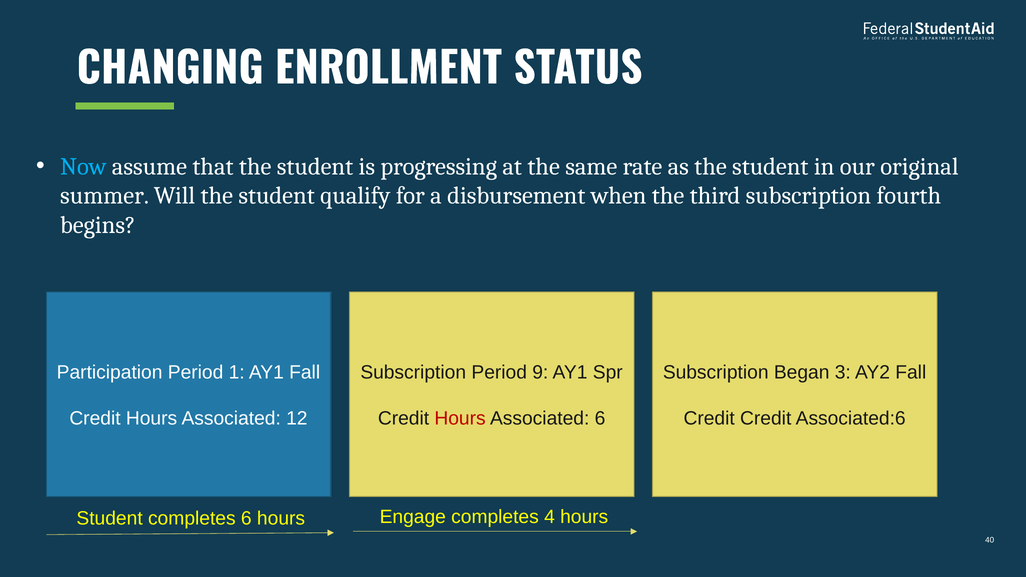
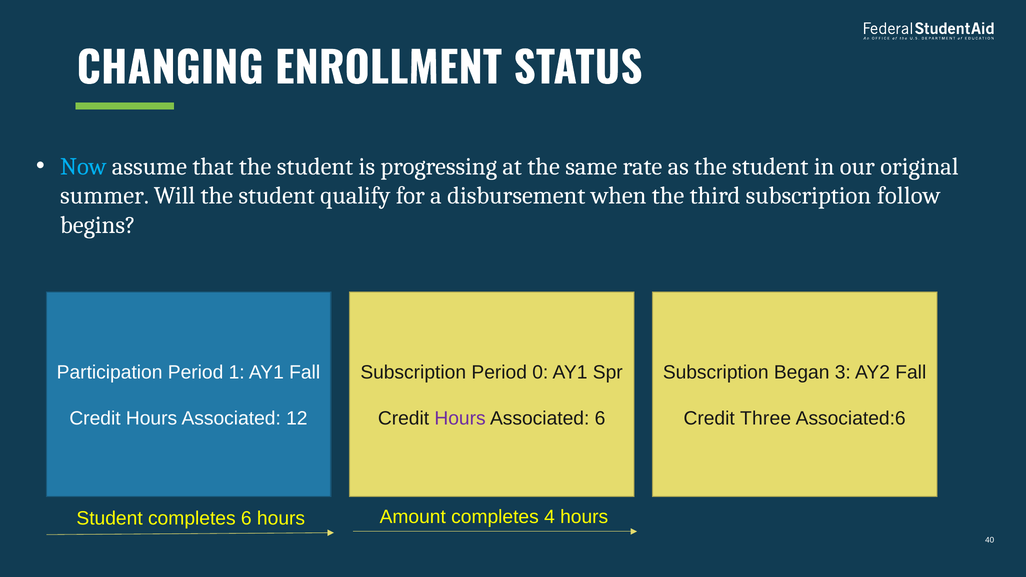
fourth: fourth -> follow
9: 9 -> 0
Hours at (460, 419) colour: red -> purple
Credit Credit: Credit -> Three
Engage: Engage -> Amount
